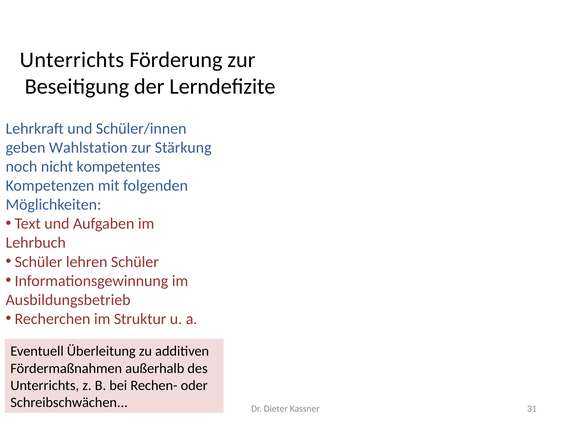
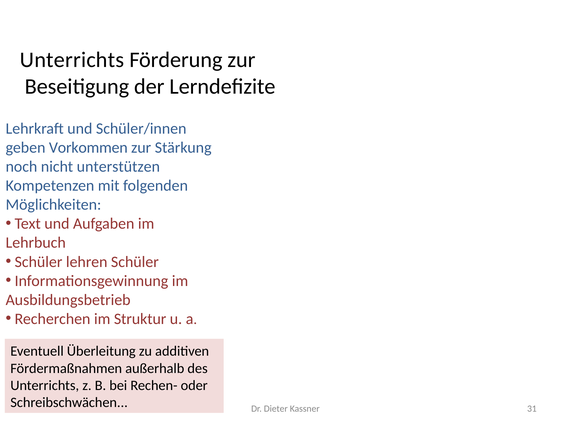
Wahlstation: Wahlstation -> Vorkommen
kompetentes: kompetentes -> unterstützen
